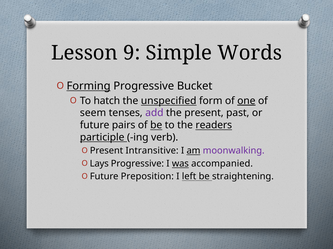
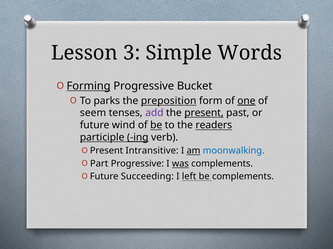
9: 9 -> 3
hatch: hatch -> parks
unspecified: unspecified -> preposition
present at (204, 113) underline: none -> present
pairs: pairs -> wind
ing underline: none -> present
moonwalking colour: purple -> blue
Lays: Lays -> Part
was accompanied: accompanied -> complements
Preposition: Preposition -> Succeeding
be straightening: straightening -> complements
